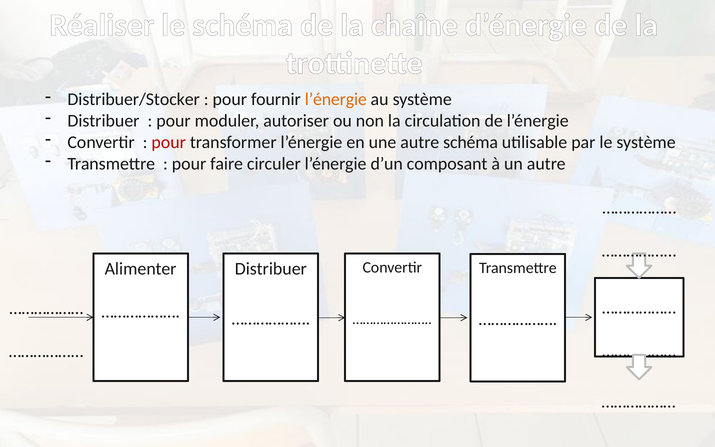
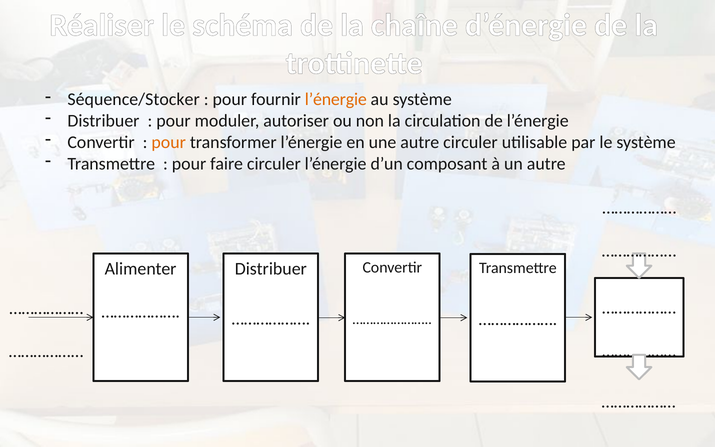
Distribuer/Stocker: Distribuer/Stocker -> Séquence/Stocker
pour at (169, 142) colour: red -> orange
autre schéma: schéma -> circuler
